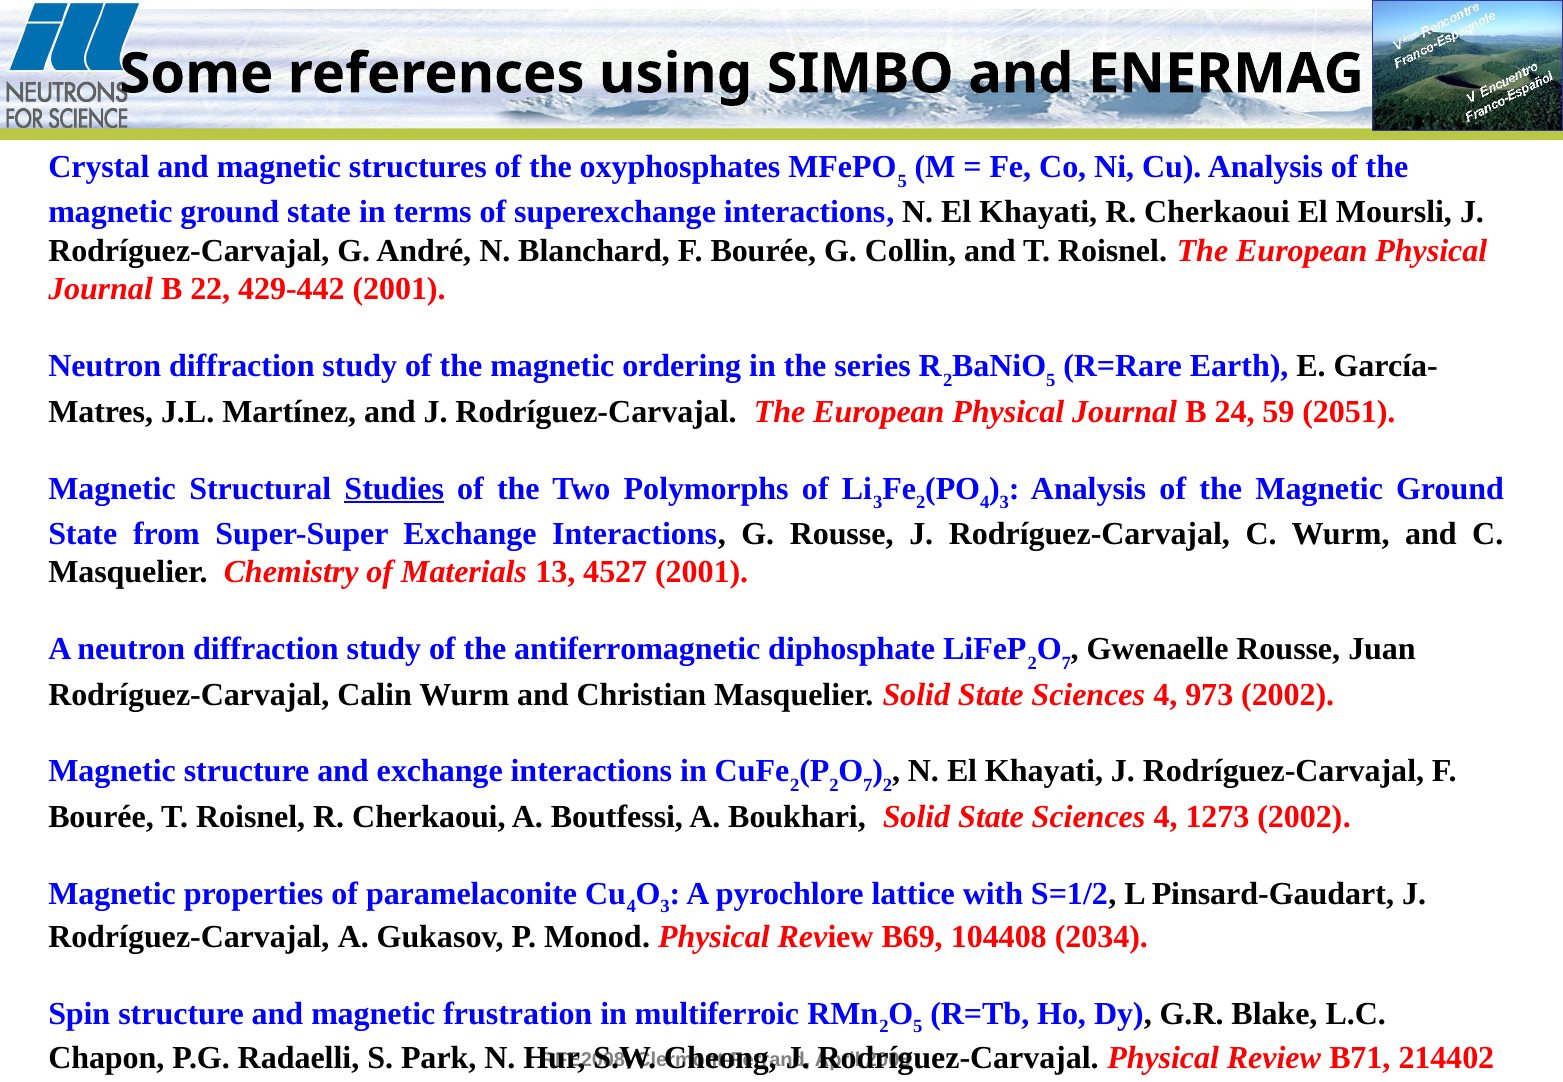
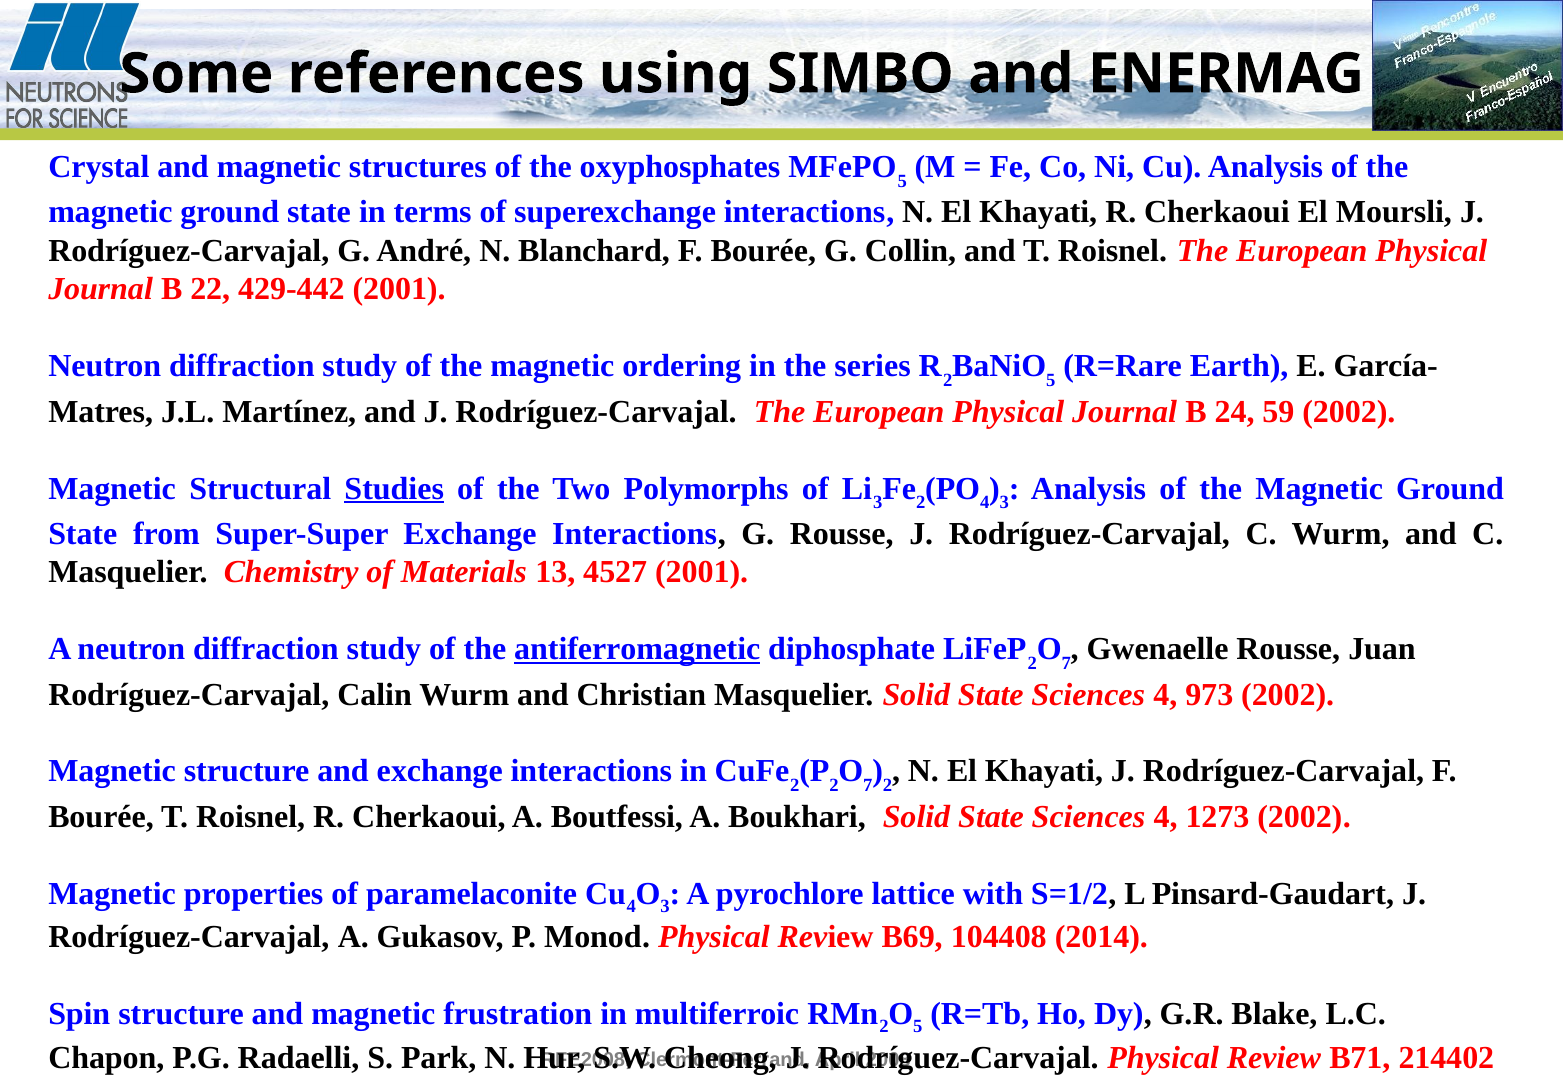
59 2051: 2051 -> 2002
antiferromagnetic underline: none -> present
2034: 2034 -> 2014
